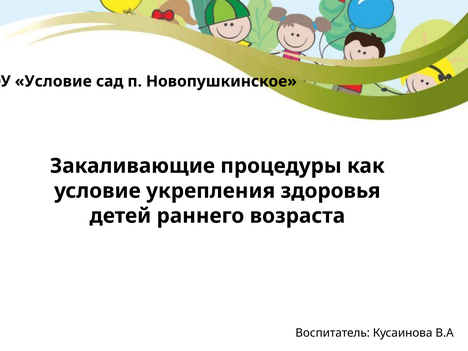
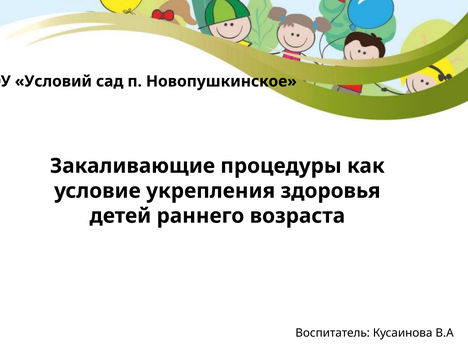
Условие at (53, 81): Условие -> Условий
